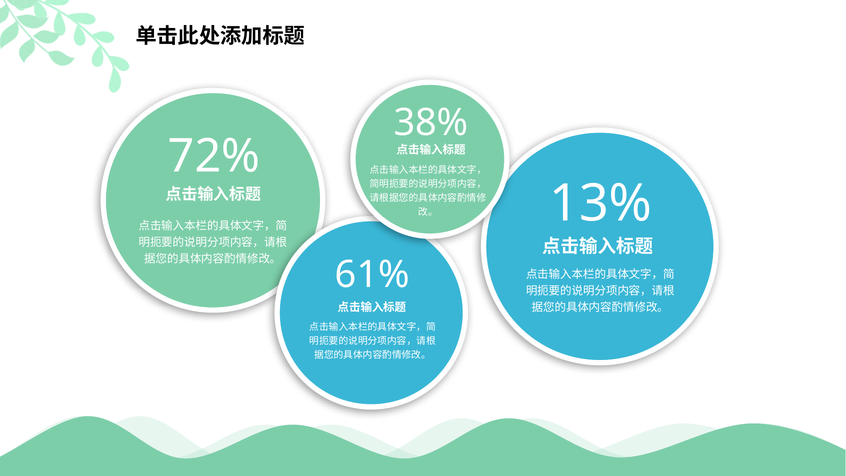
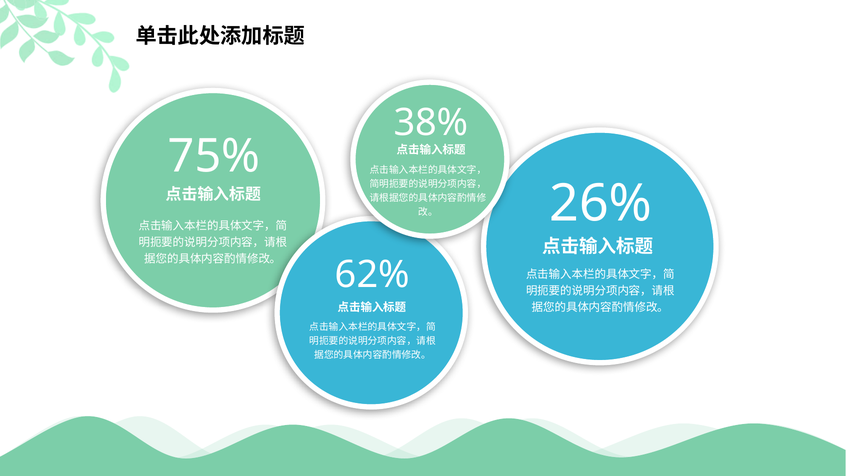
72%: 72% -> 75%
13%: 13% -> 26%
61%: 61% -> 62%
